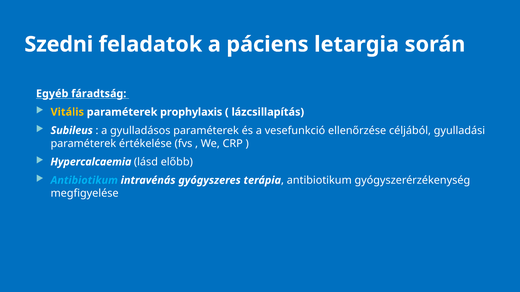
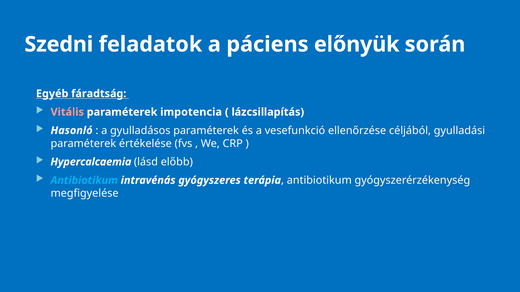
letargia: letargia -> előnyük
Vitális colour: yellow -> pink
prophylaxis: prophylaxis -> impotencia
Subileus: Subileus -> Hasonló
